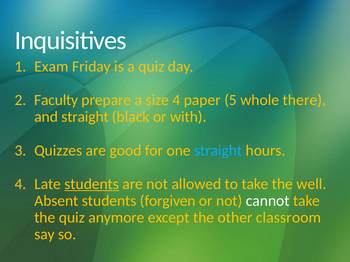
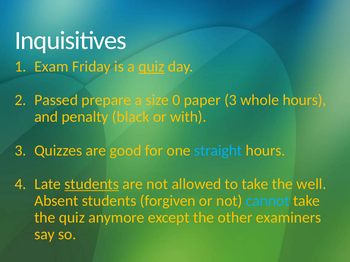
quiz at (151, 67) underline: none -> present
Faculty: Faculty -> Passed
size 4: 4 -> 0
paper 5: 5 -> 3
whole there: there -> hours
and straight: straight -> penalty
cannot colour: white -> light blue
classroom: classroom -> examiners
